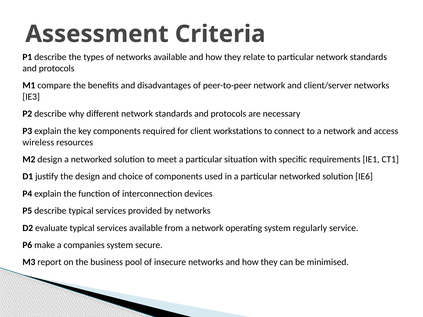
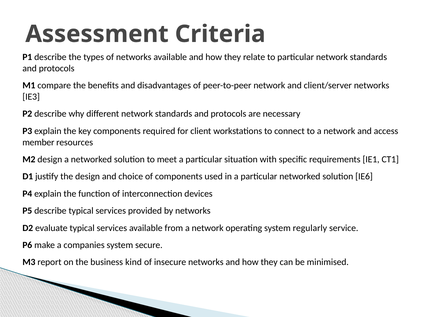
wireless: wireless -> member
pool: pool -> kind
